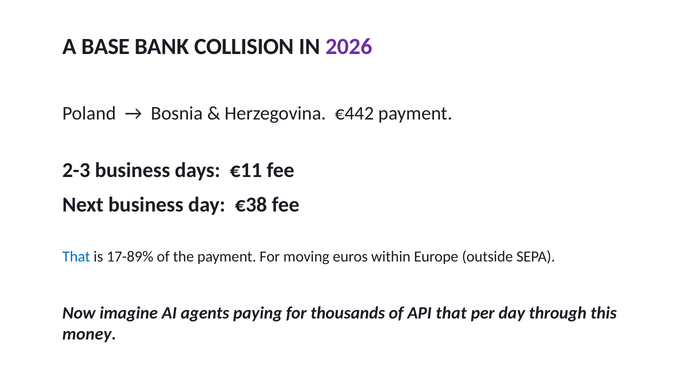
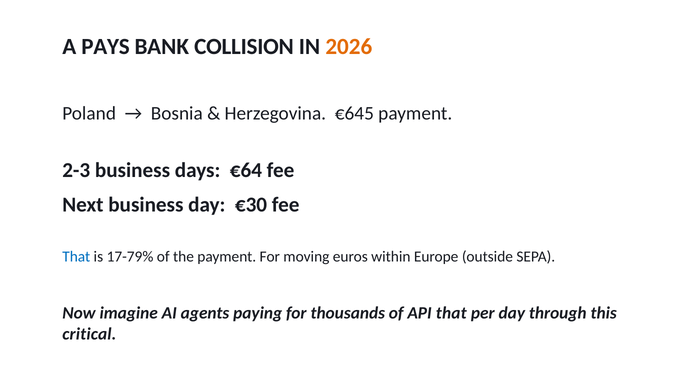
BASE: BASE -> PAYS
2026 colour: purple -> orange
€442: €442 -> €645
€11: €11 -> €64
€38: €38 -> €30
17-89%: 17-89% -> 17-79%
money: money -> critical
